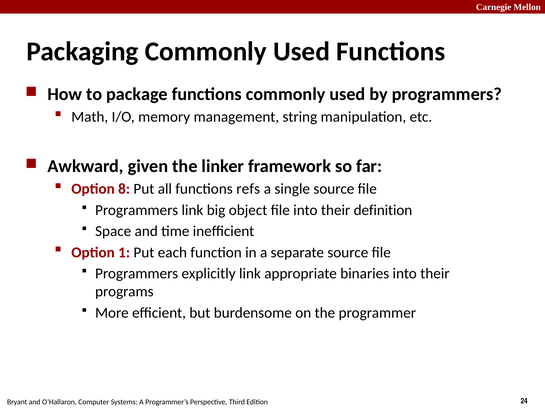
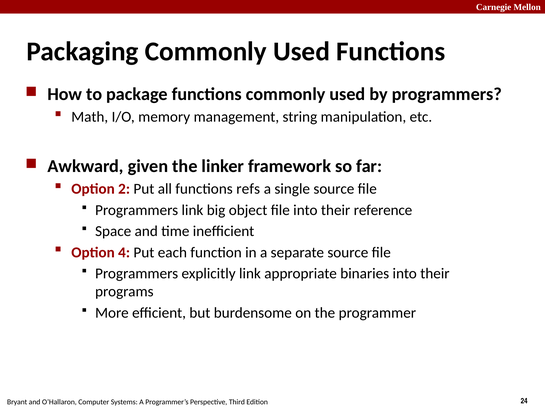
8: 8 -> 2
definition: definition -> reference
1: 1 -> 4
